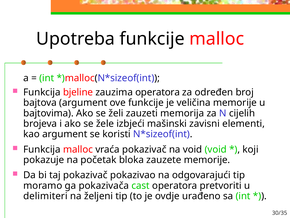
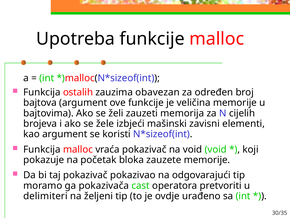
bjeline: bjeline -> ostalih
zauzima operatora: operatora -> obavezan
